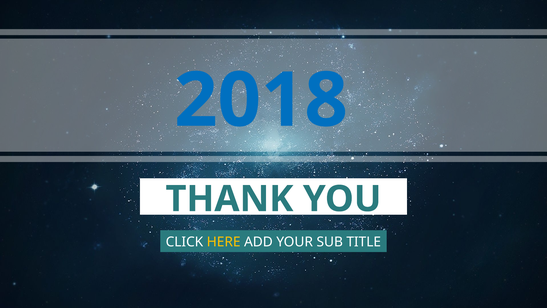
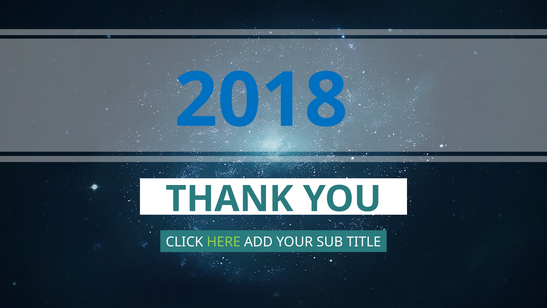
HERE colour: yellow -> light green
